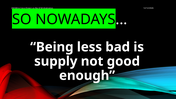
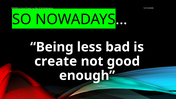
supply: supply -> create
